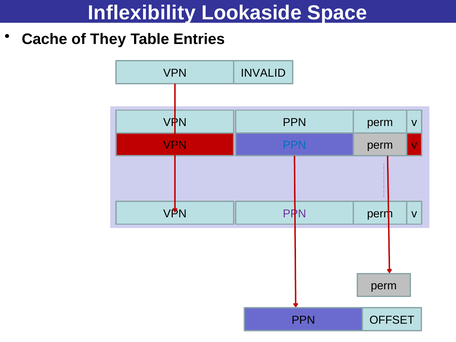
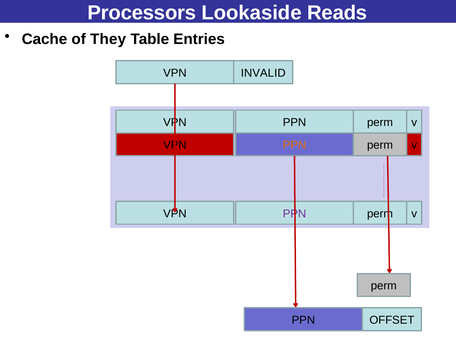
Inflexibility: Inflexibility -> Processors
Space: Space -> Reads
PPN at (294, 145) colour: blue -> orange
